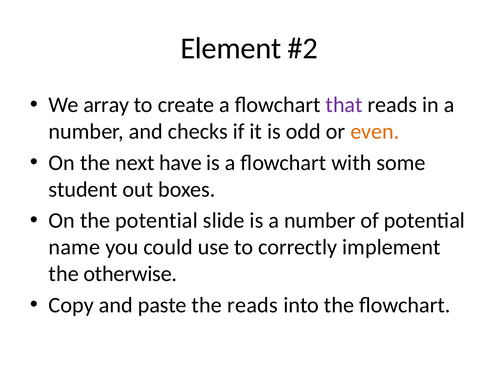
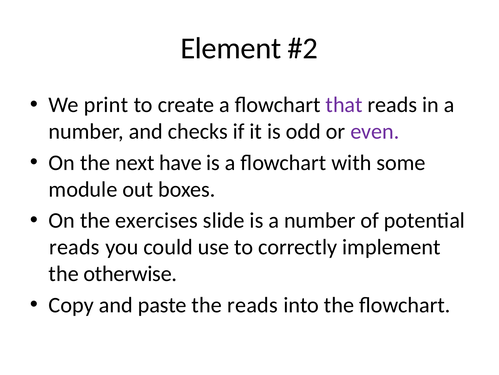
array: array -> print
even colour: orange -> purple
student: student -> module
the potential: potential -> exercises
name at (74, 247): name -> reads
